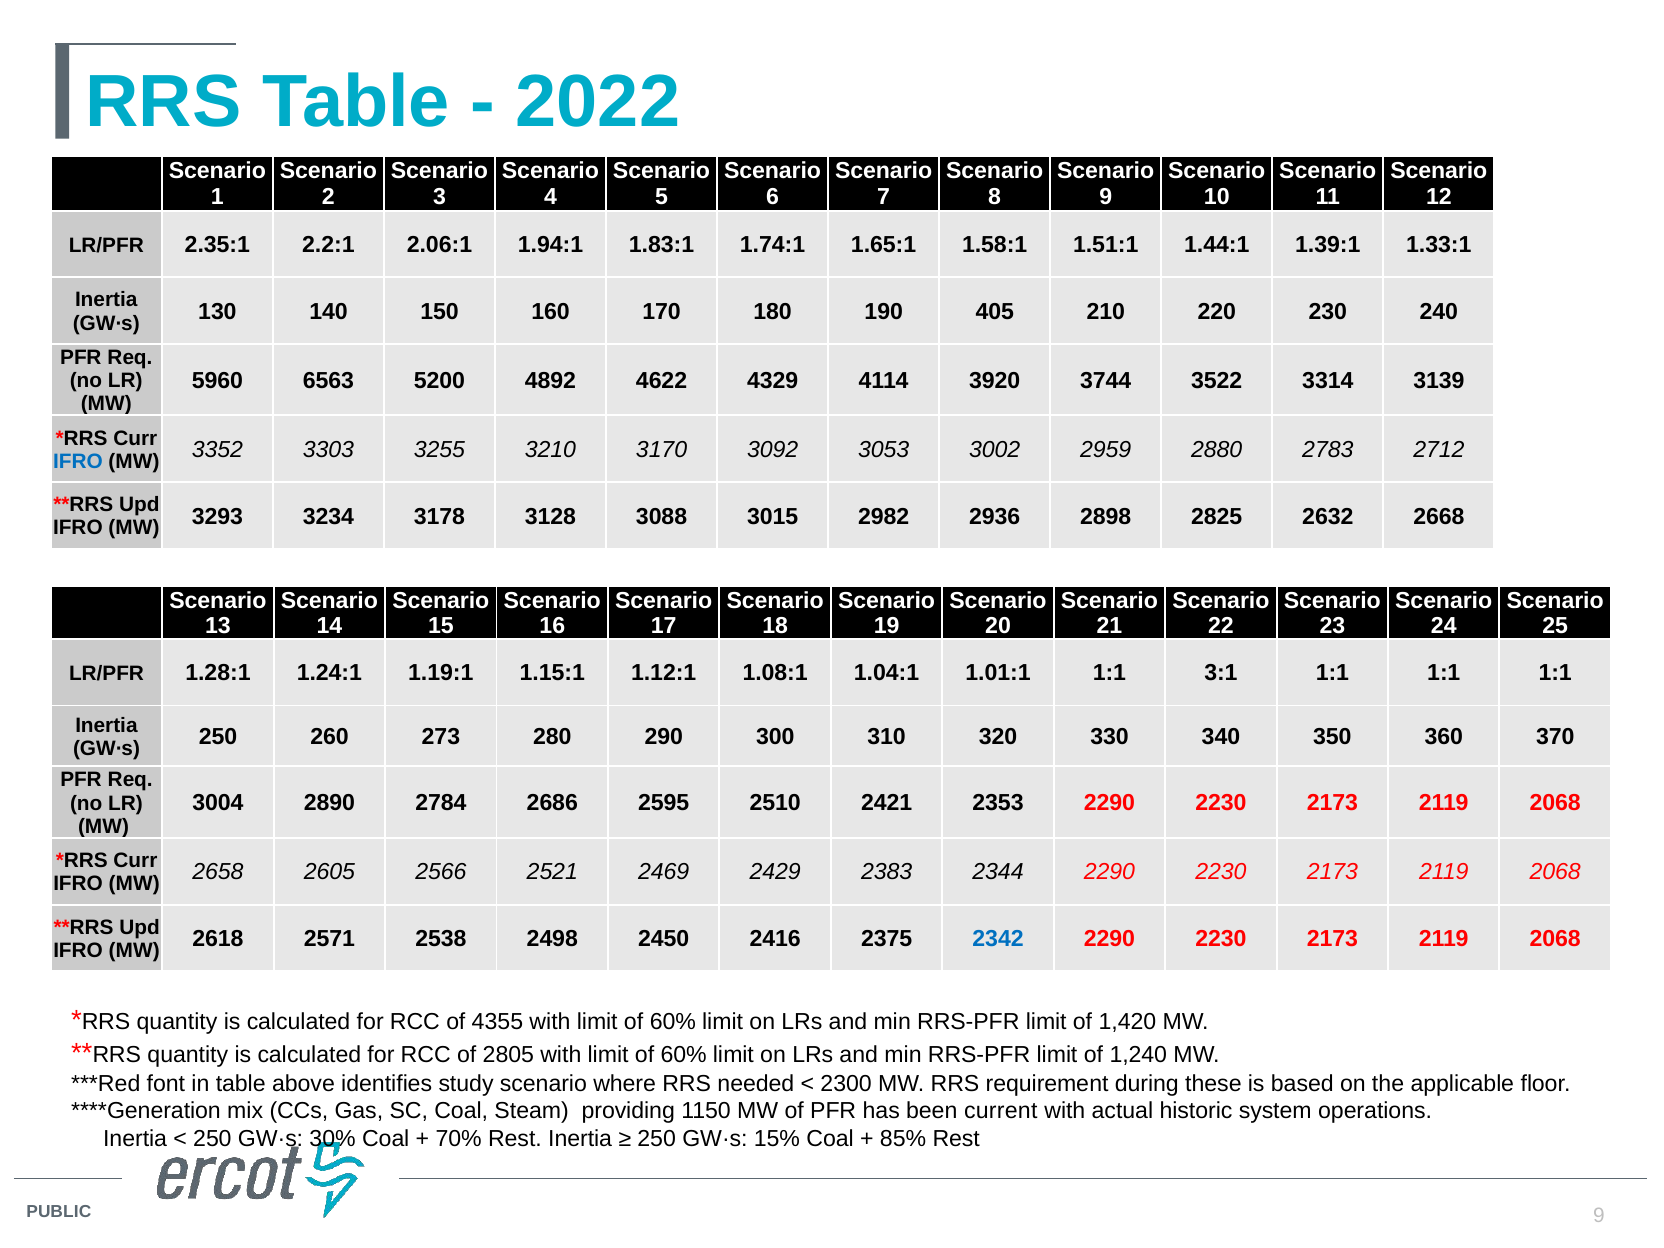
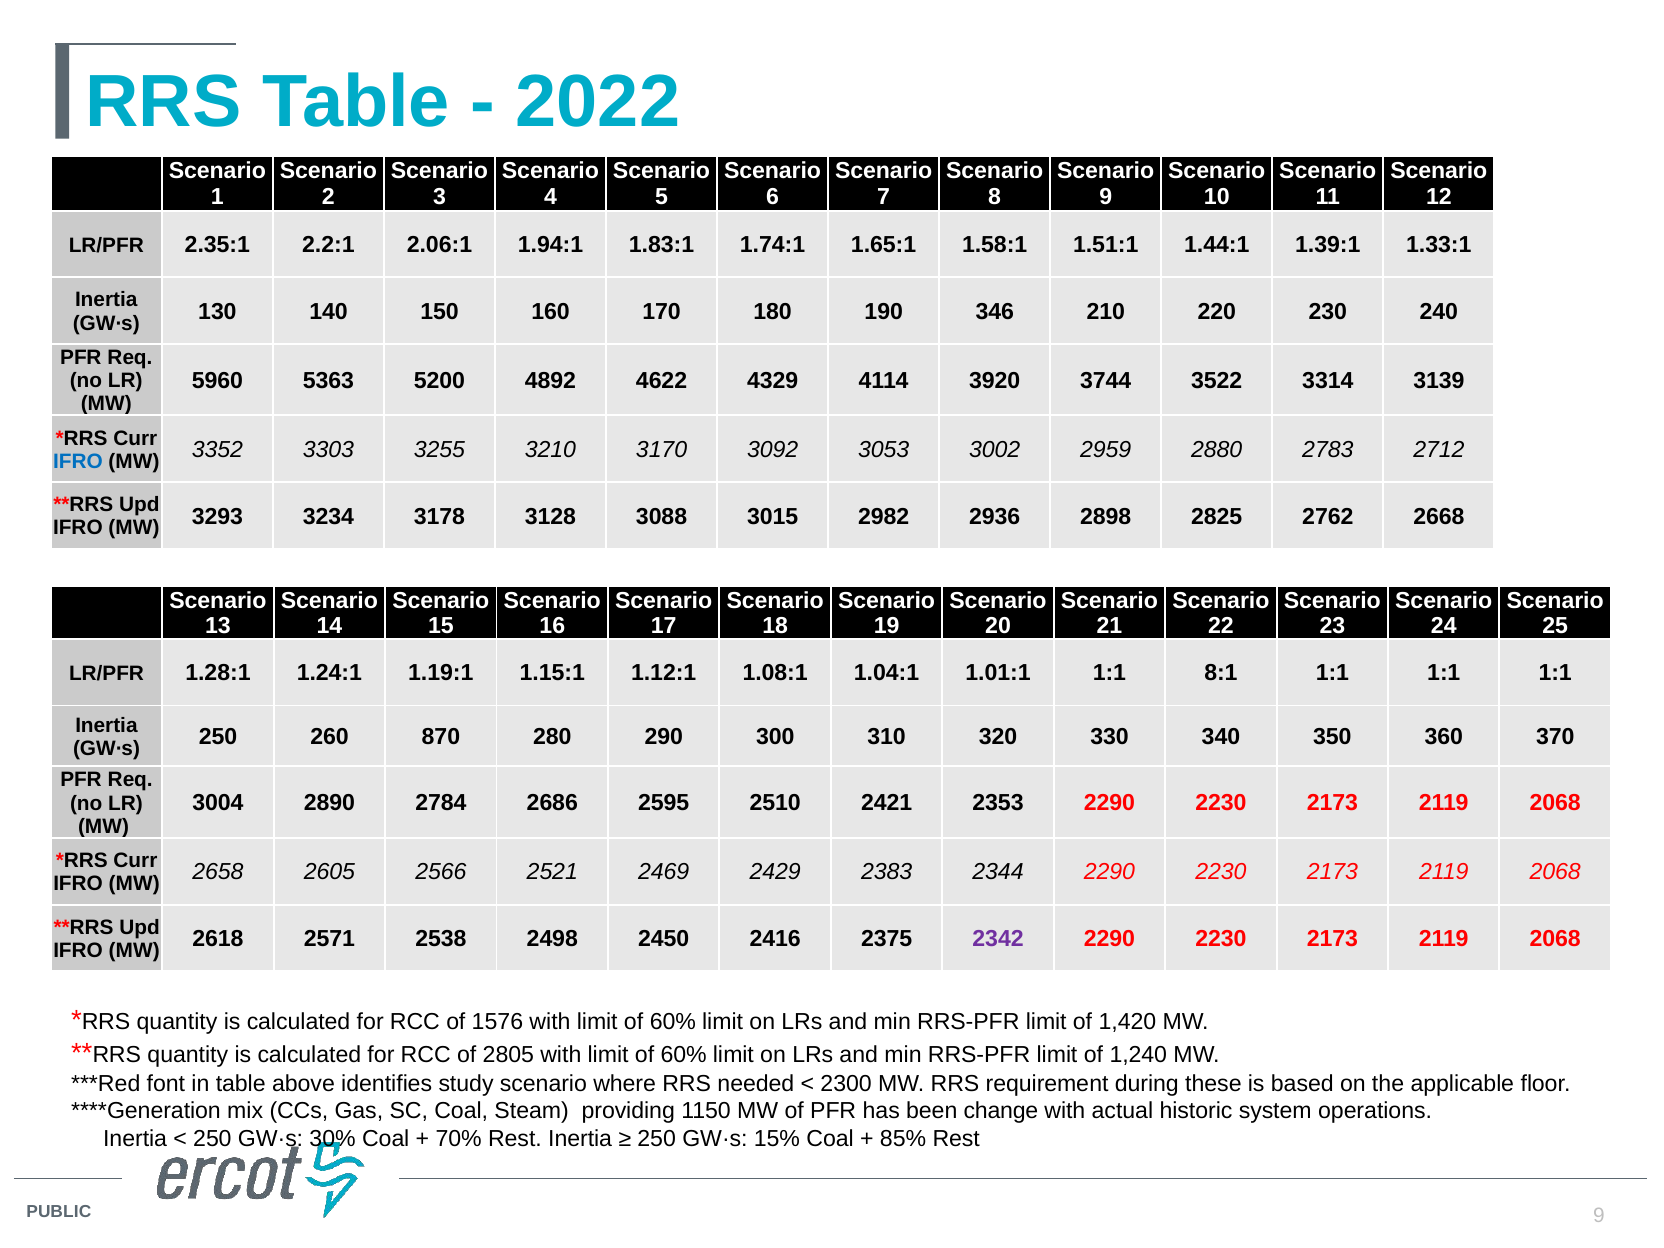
405: 405 -> 346
6563: 6563 -> 5363
2632: 2632 -> 2762
3:1: 3:1 -> 8:1
273: 273 -> 870
2342 colour: blue -> purple
4355: 4355 -> 1576
current: current -> change
